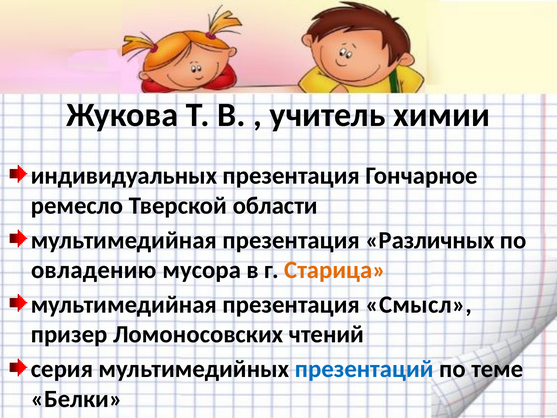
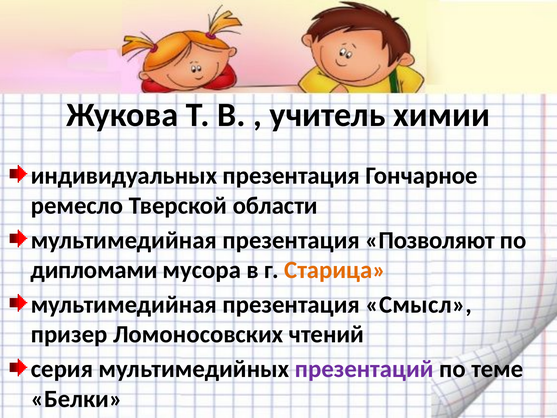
Различных: Различных -> Позволяют
овладению: овладению -> дипломами
презентаций colour: blue -> purple
